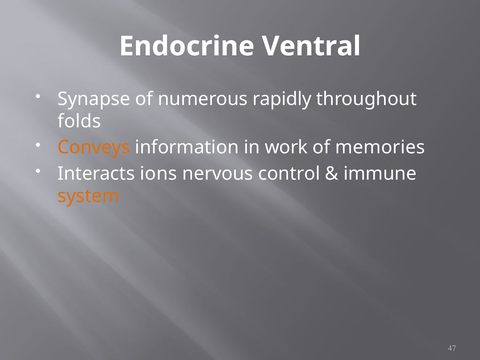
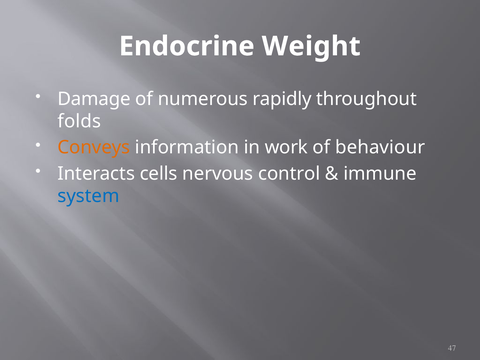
Ventral: Ventral -> Weight
Synapse: Synapse -> Damage
memories: memories -> behaviour
ions: ions -> cells
system colour: orange -> blue
